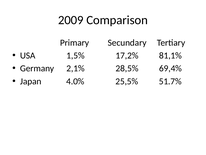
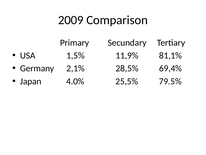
17,2%: 17,2% -> 11,9%
51.7%: 51.7% -> 79.5%
